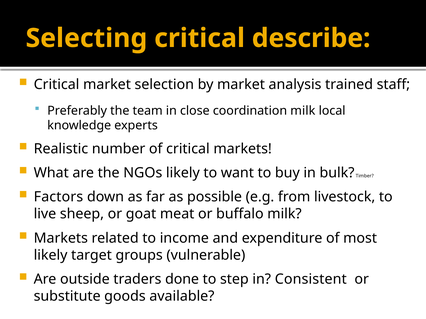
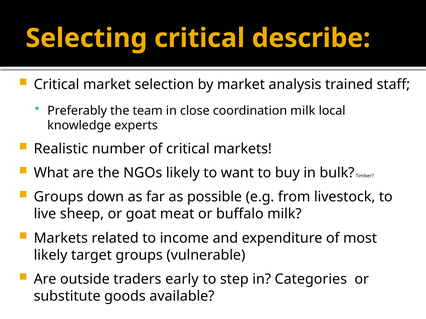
Factors at (58, 197): Factors -> Groups
done: done -> early
Consistent: Consistent -> Categories
